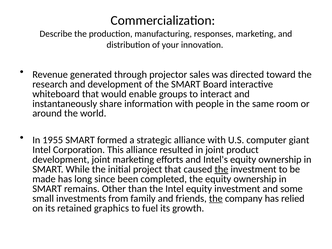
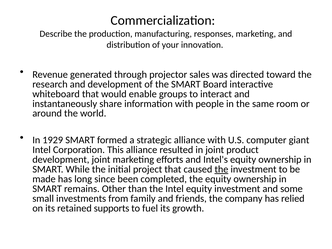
1955: 1955 -> 1929
the at (216, 198) underline: present -> none
graphics: graphics -> supports
